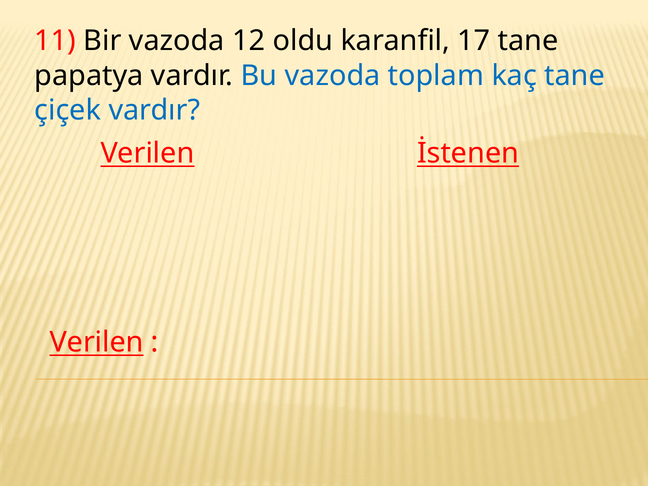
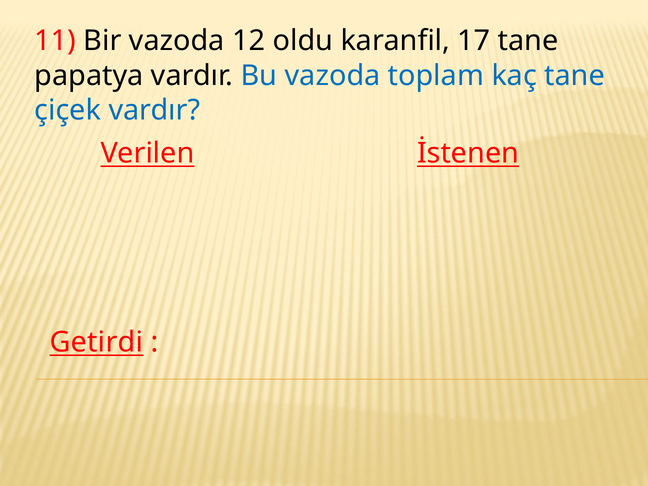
Verilen at (97, 342): Verilen -> Getirdi
